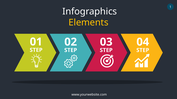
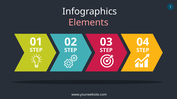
Elements colour: yellow -> pink
